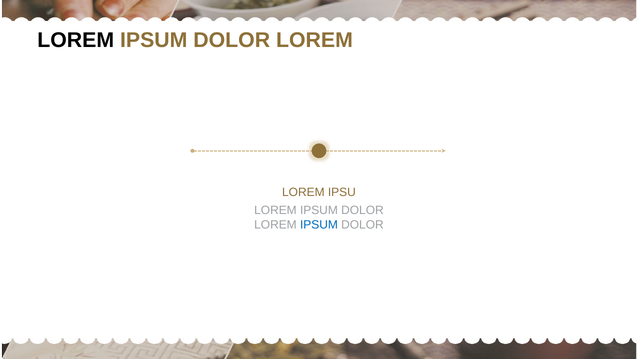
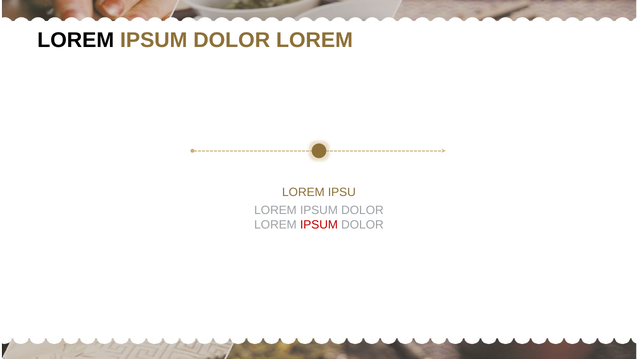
IPSUM at (319, 225) colour: blue -> red
